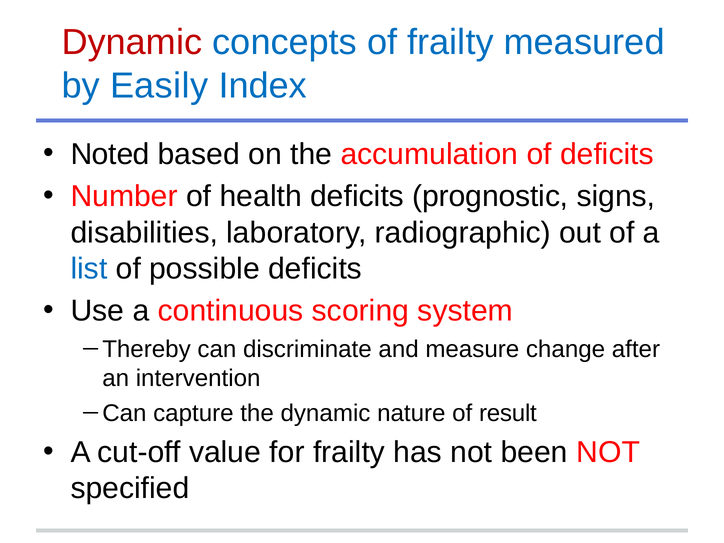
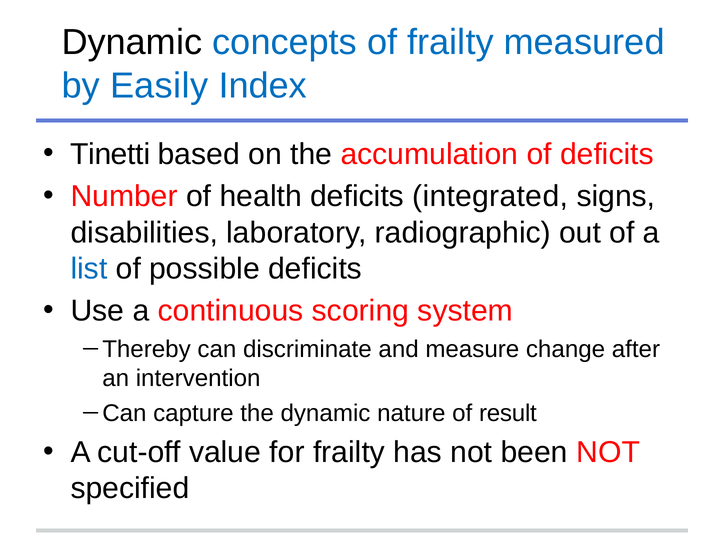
Dynamic at (132, 42) colour: red -> black
Noted: Noted -> Tinetti
prognostic: prognostic -> integrated
